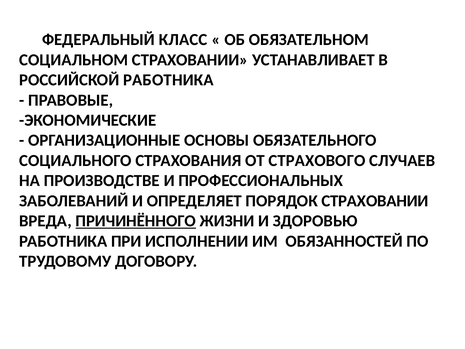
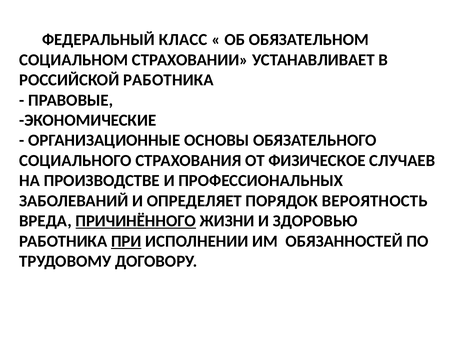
СТРАХОВОГО: СТРАХОВОГО -> ФИЗИЧЕСКОЕ
ПОРЯДОК СТРАХОВАНИИ: СТРАХОВАНИИ -> ВЕРОЯТНОСТЬ
ПРИ underline: none -> present
